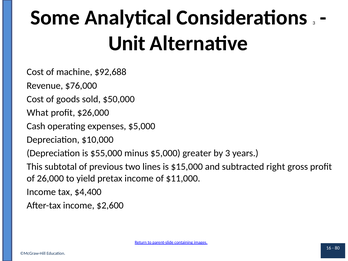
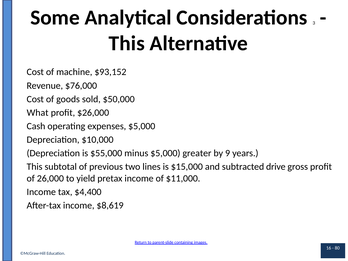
Unit at (127, 43): Unit -> This
$92,688: $92,688 -> $93,152
by 3: 3 -> 9
right: right -> drive
$2,600: $2,600 -> $8,619
